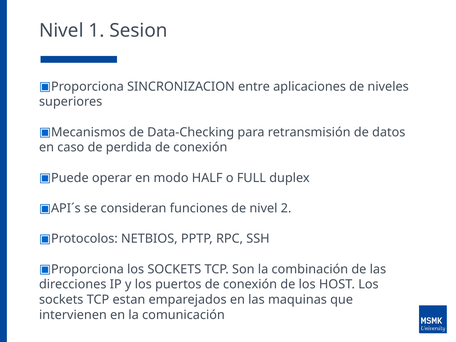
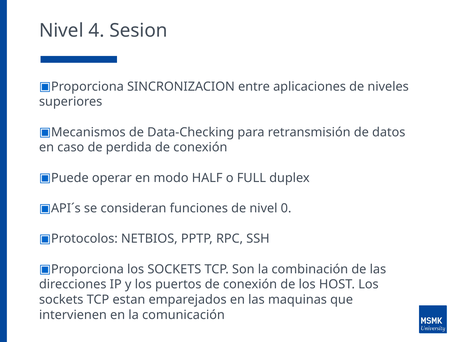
1: 1 -> 4
2: 2 -> 0
